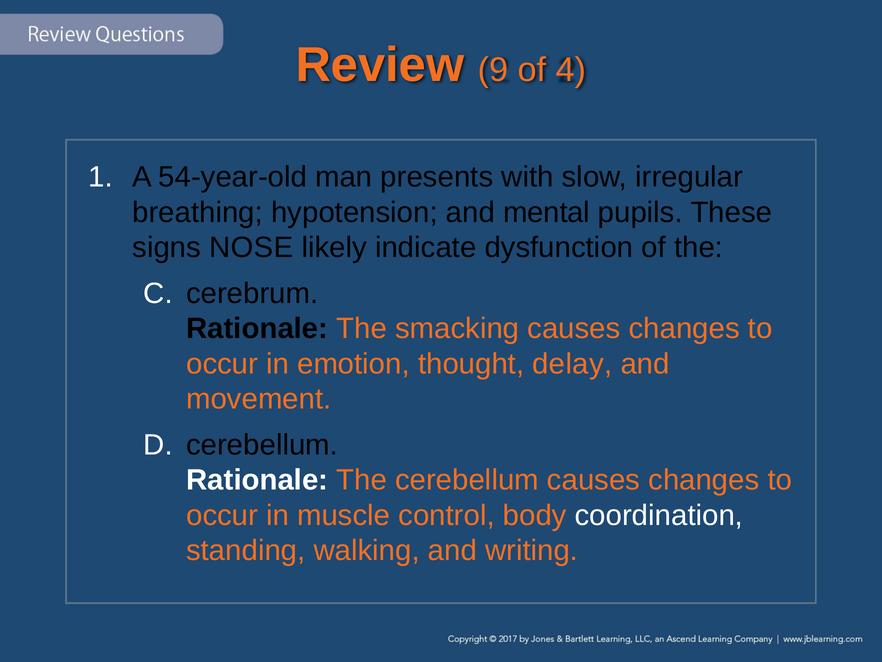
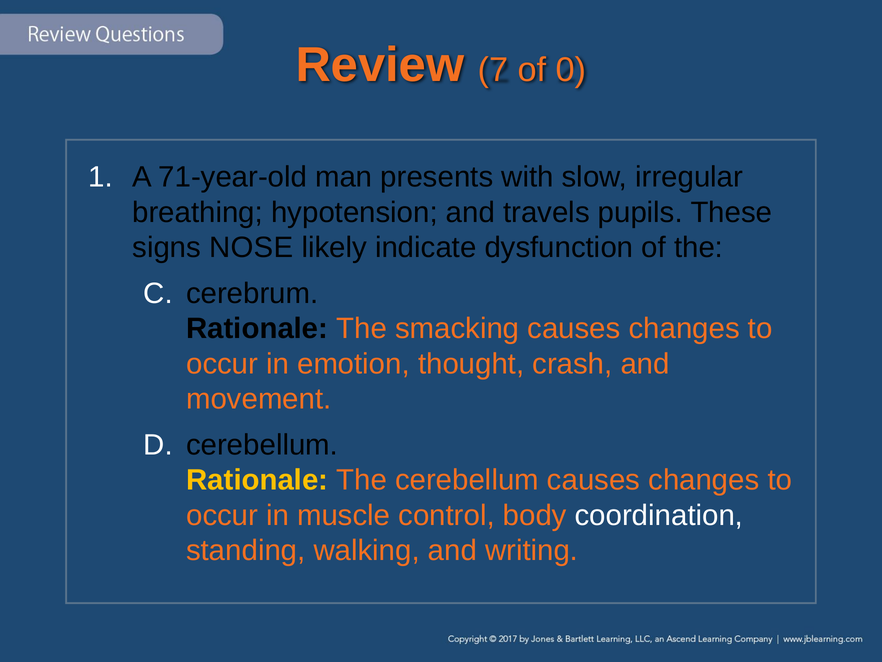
9: 9 -> 7
4: 4 -> 0
54-year-old: 54-year-old -> 71-year-old
mental: mental -> travels
delay: delay -> crash
Rationale at (257, 480) colour: white -> yellow
